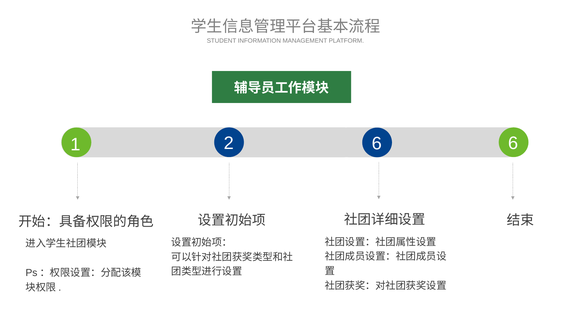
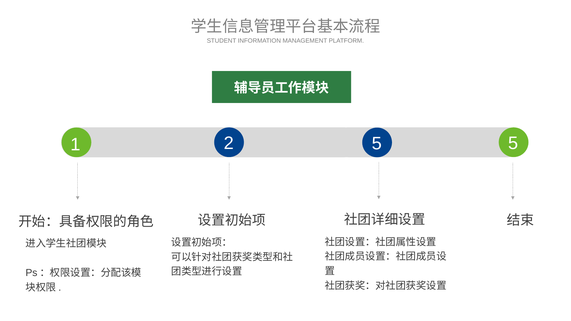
2 6: 6 -> 5
1 6: 6 -> 5
